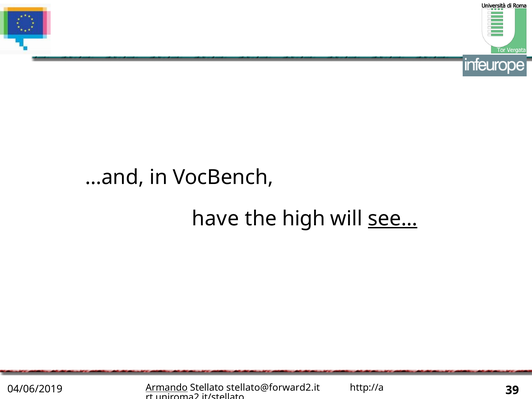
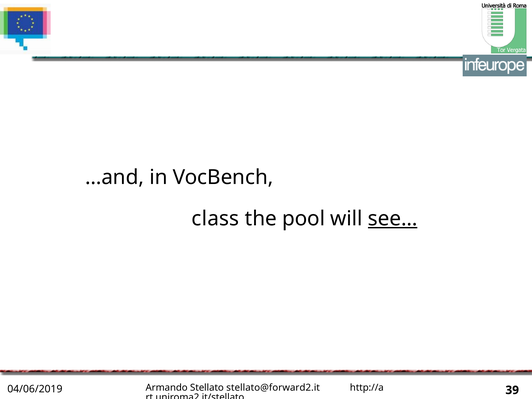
have: have -> class
high: high -> pool
Armando underline: present -> none
